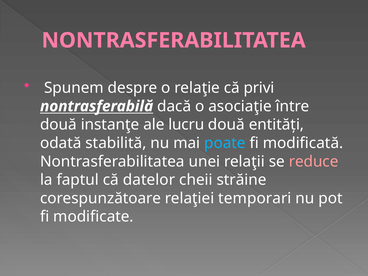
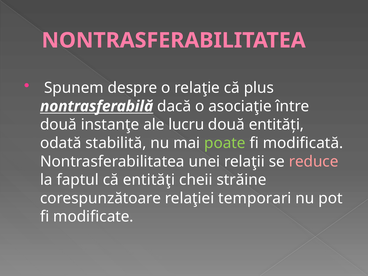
privi: privi -> plus
poate colour: light blue -> light green
că datelor: datelor -> entităţi
